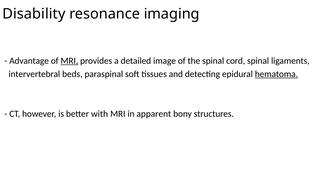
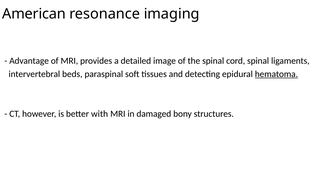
Disability: Disability -> American
MRI at (69, 61) underline: present -> none
apparent: apparent -> damaged
